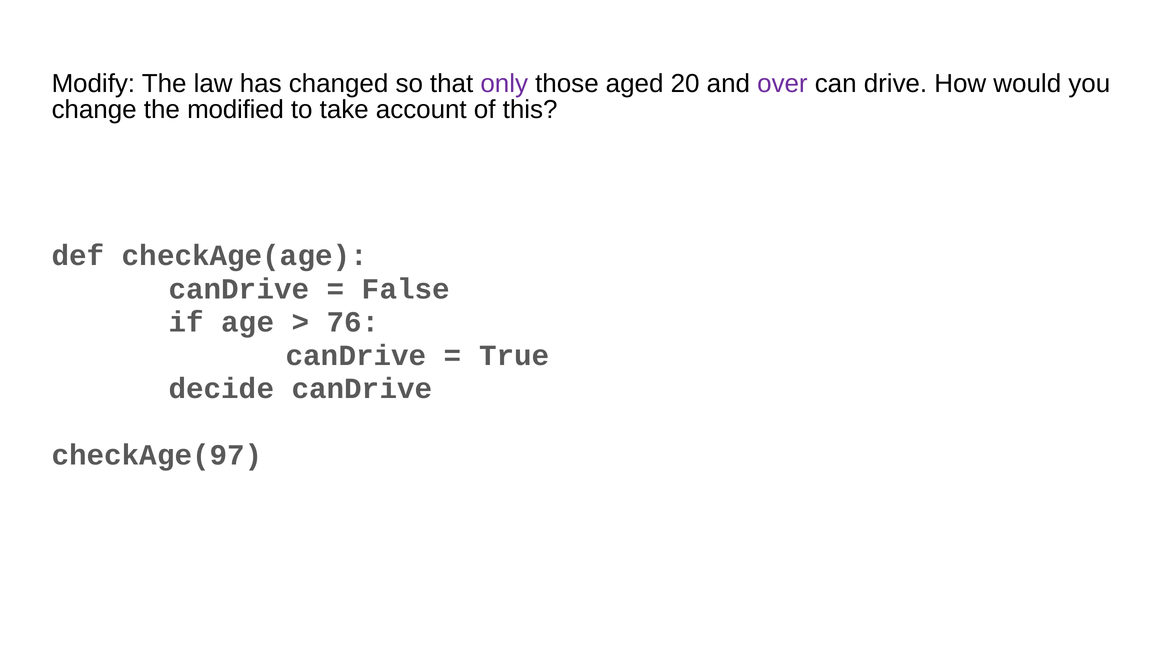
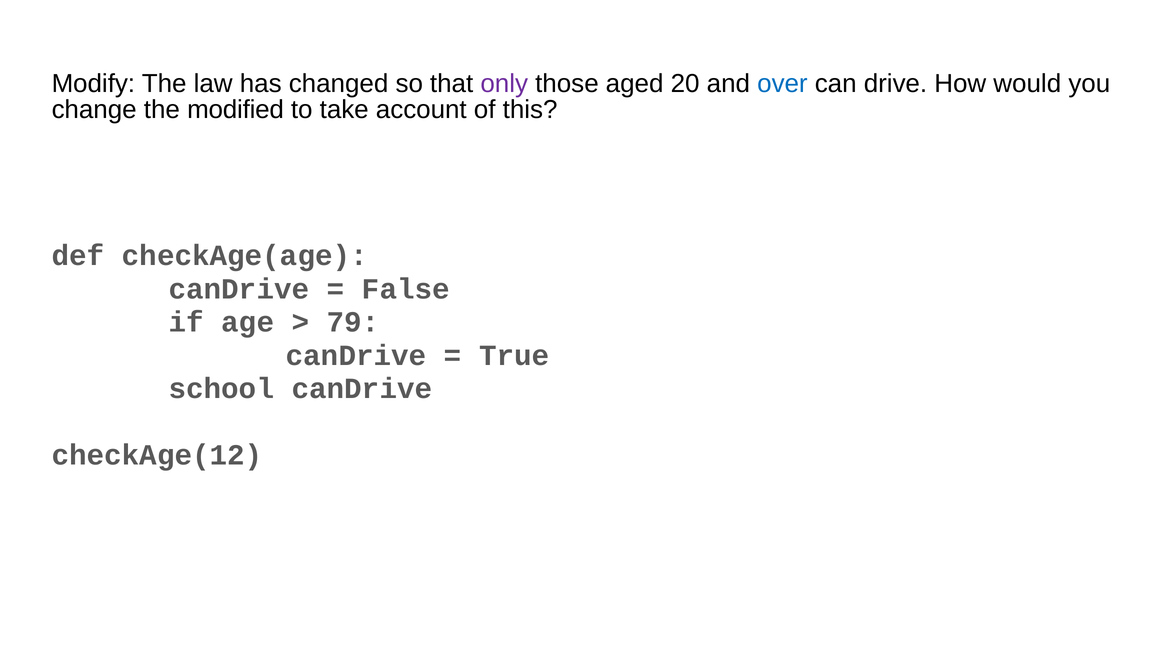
over colour: purple -> blue
76: 76 -> 79
decide: decide -> school
checkAge(97: checkAge(97 -> checkAge(12
